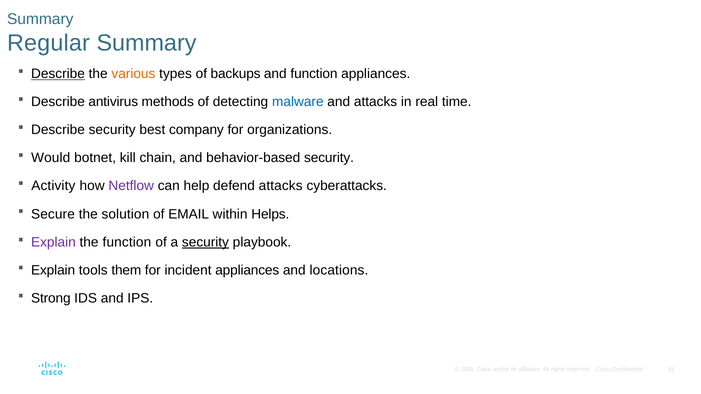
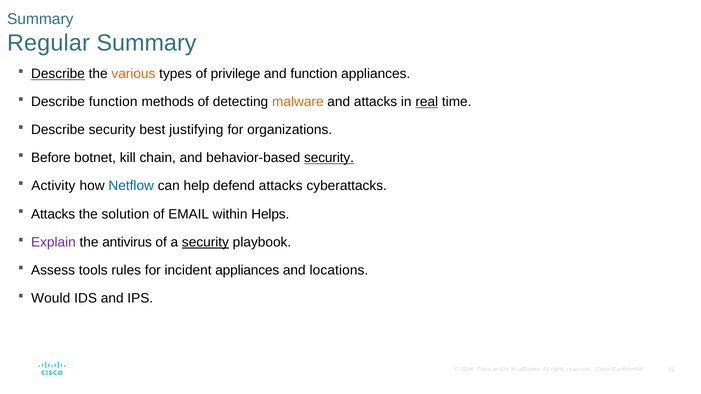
backups: backups -> privilege
Describe antivirus: antivirus -> function
malware colour: blue -> orange
real underline: none -> present
company: company -> justifying
Would: Would -> Before
security at (329, 158) underline: none -> present
Netflow colour: purple -> blue
Secure at (53, 214): Secure -> Attacks
the function: function -> antivirus
Explain at (53, 270): Explain -> Assess
them: them -> rules
Strong: Strong -> Would
